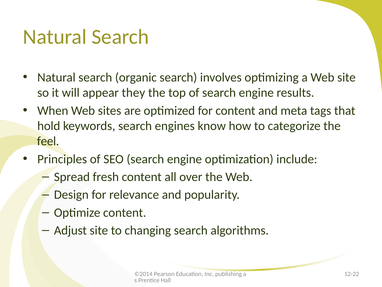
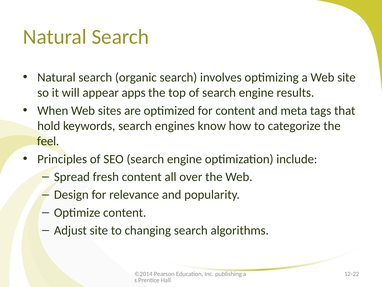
they: they -> apps
